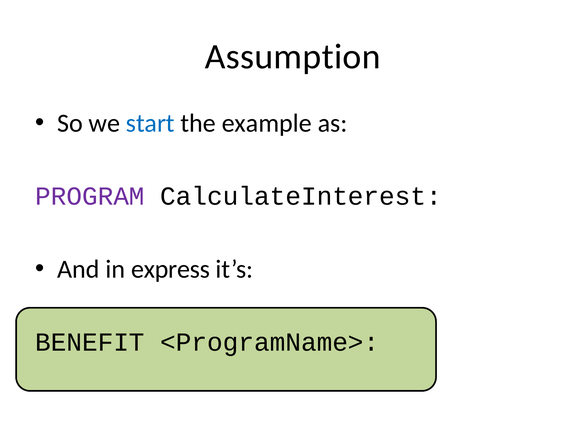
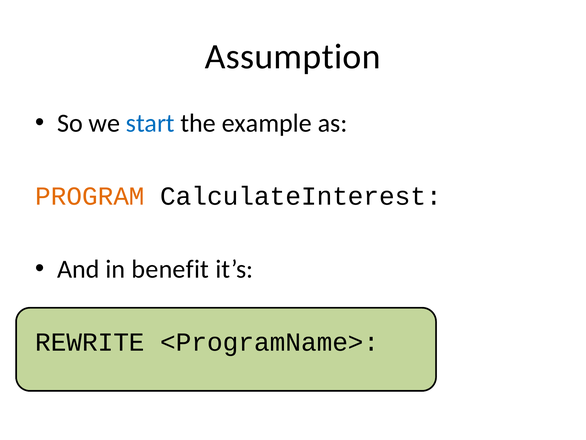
PROGRAM colour: purple -> orange
express: express -> benefit
BENEFIT: BENEFIT -> REWRITE
